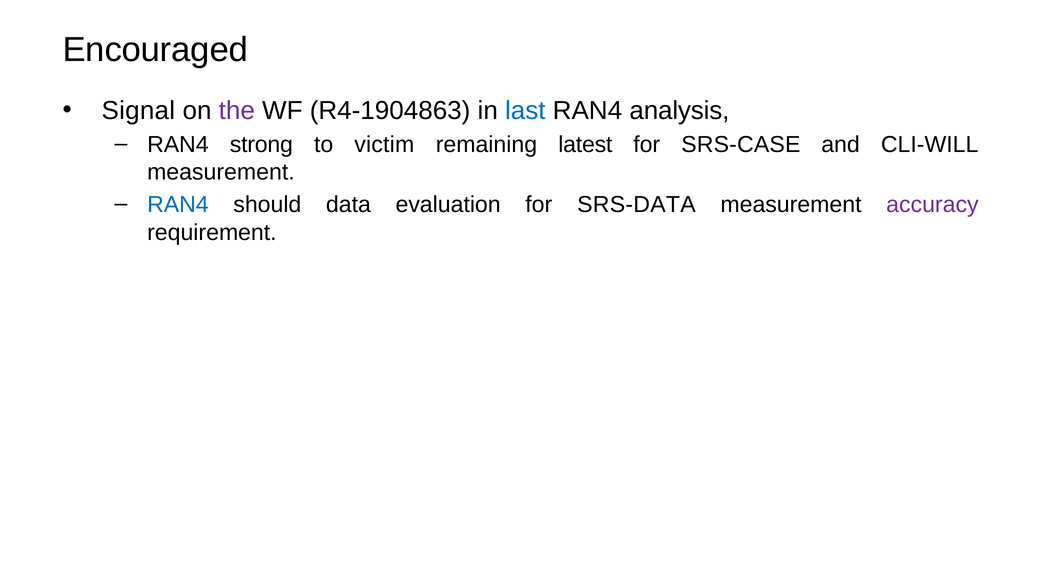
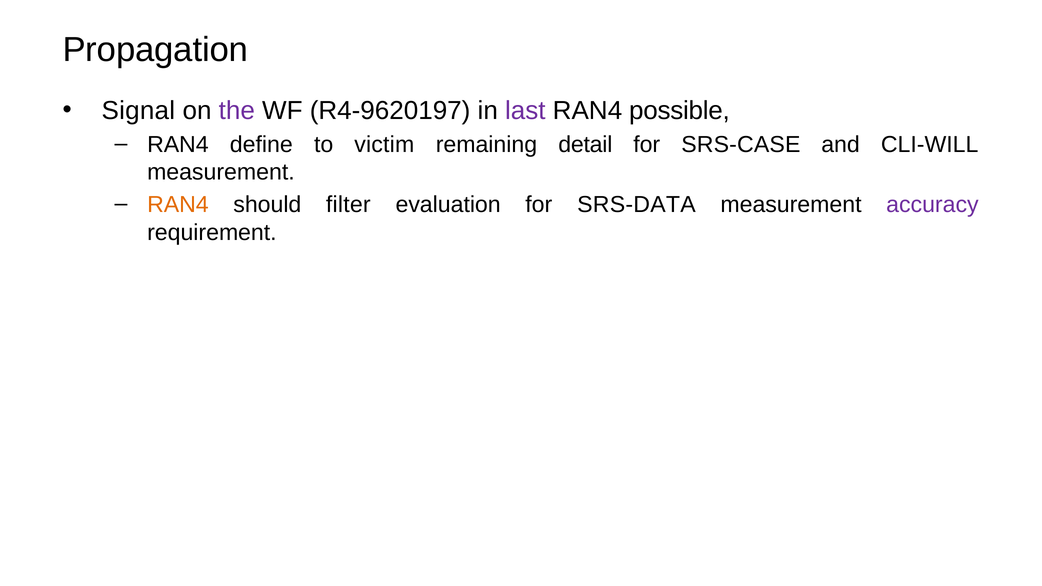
Encouraged: Encouraged -> Propagation
R4-1904863: R4-1904863 -> R4-9620197
last colour: blue -> purple
analysis: analysis -> possible
strong: strong -> define
latest: latest -> detail
RAN4 at (178, 205) colour: blue -> orange
data: data -> filter
